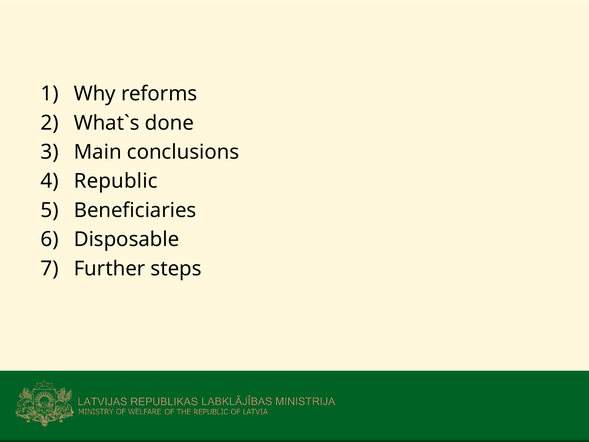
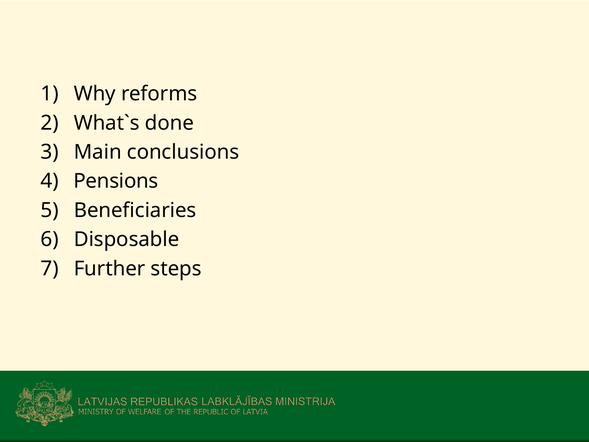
Republic: Republic -> Pensions
